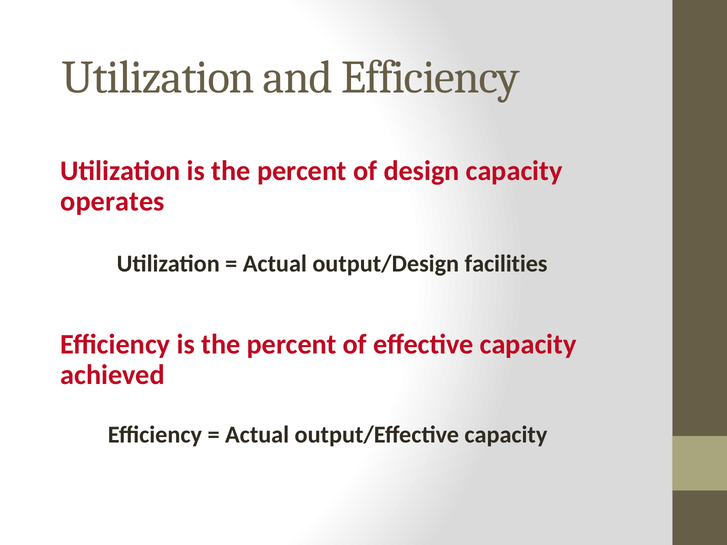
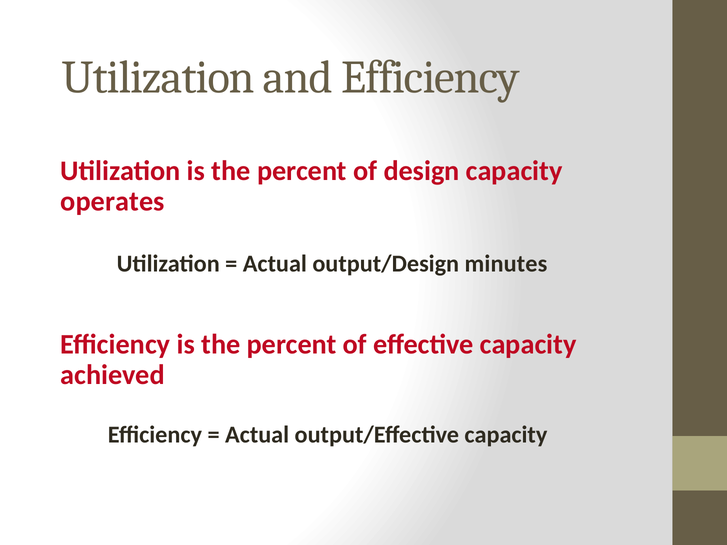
facilities: facilities -> minutes
